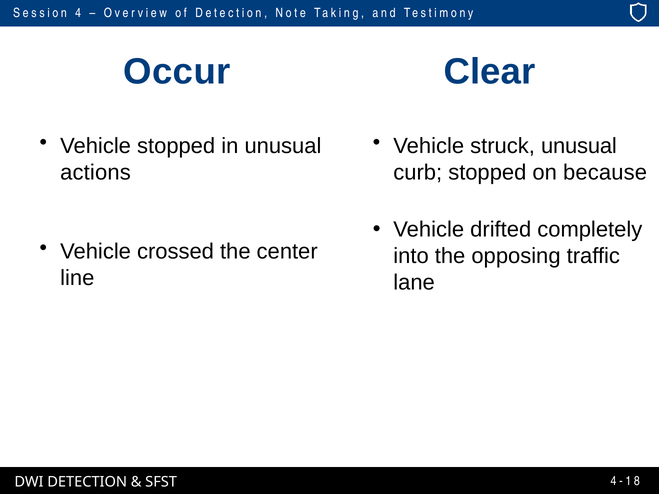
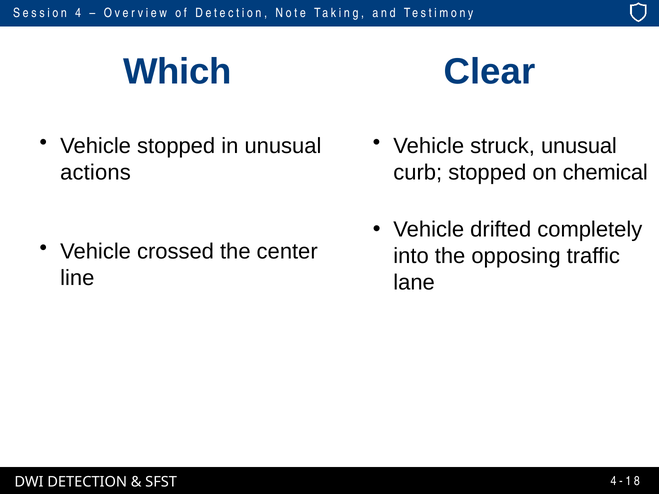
Occur: Occur -> Which
because: because -> chemical
